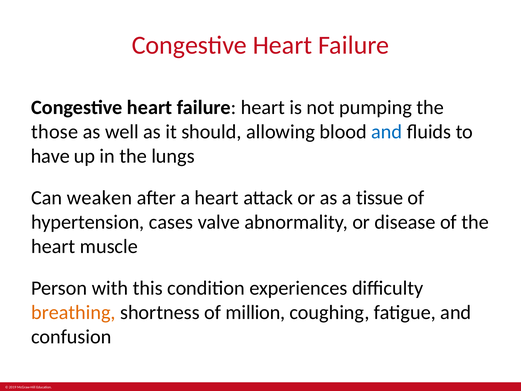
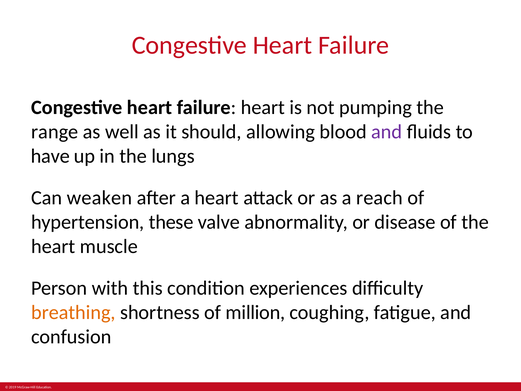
those: those -> range
and at (387, 132) colour: blue -> purple
tissue: tissue -> reach
cases: cases -> these
